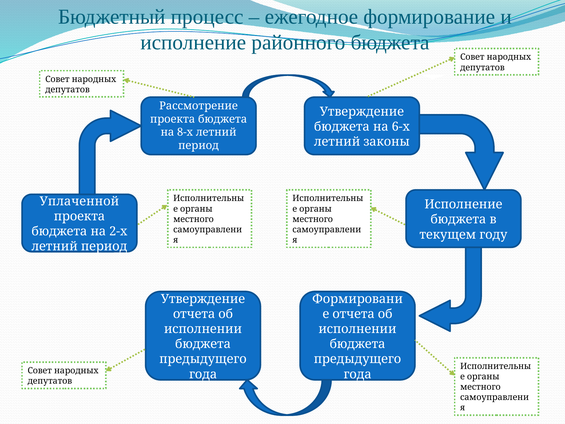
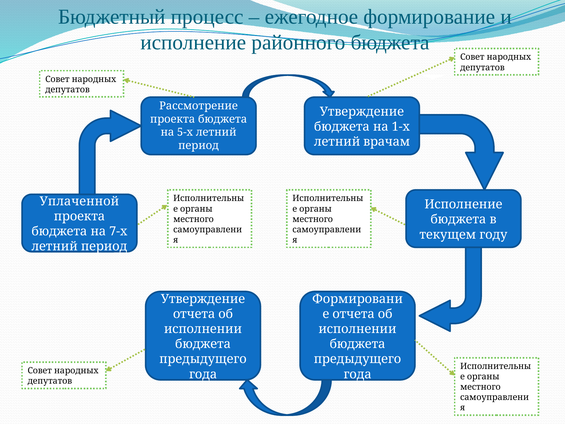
6-х: 6-х -> 1-х
8-х: 8-х -> 5-х
законы: законы -> врачам
2-х: 2-х -> 7-х
